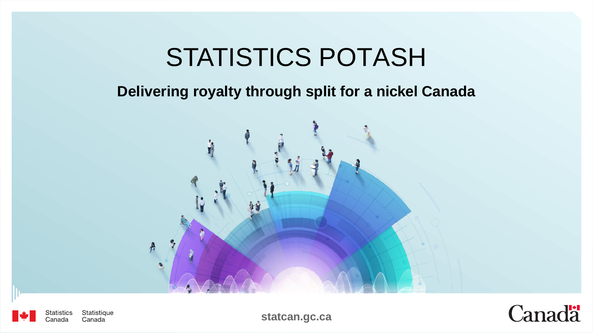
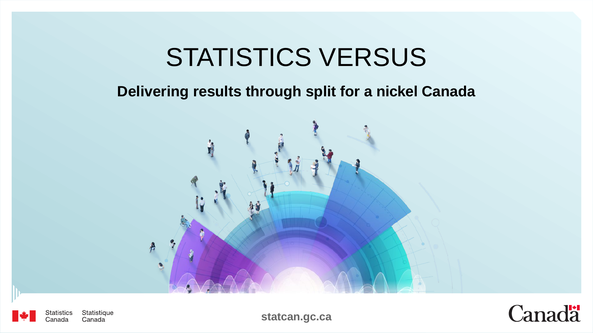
POTASH: POTASH -> VERSUS
royalty: royalty -> results
